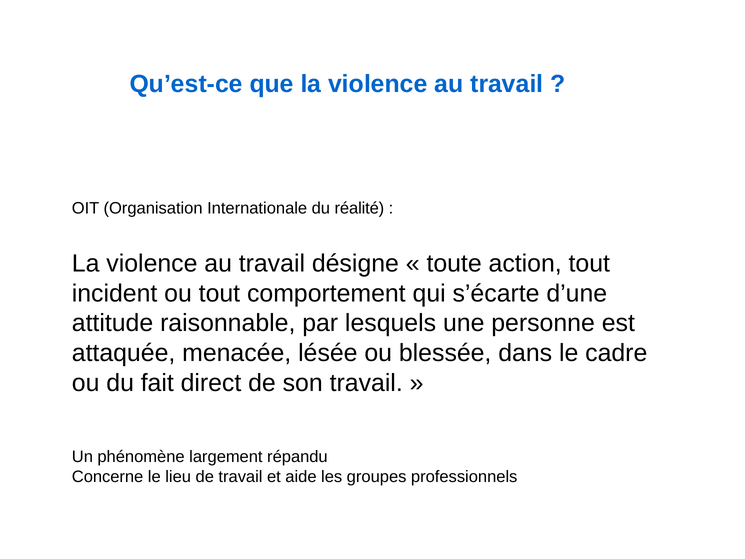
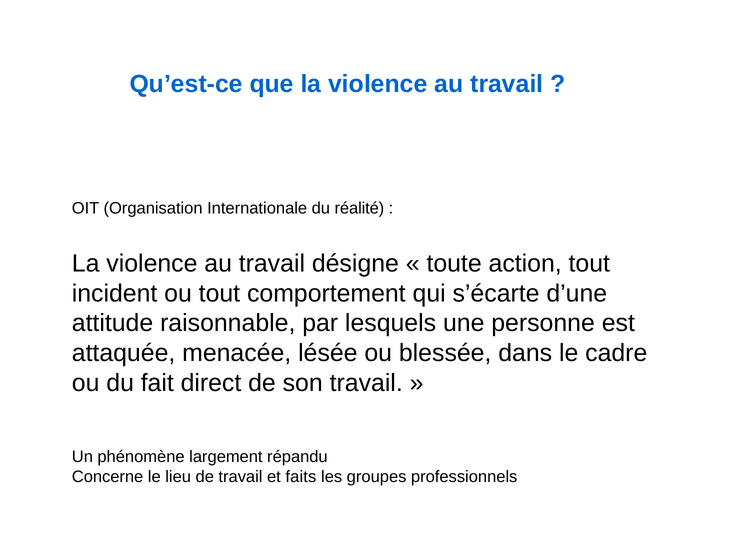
aide: aide -> faits
